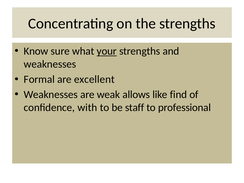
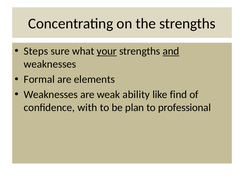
Know: Know -> Steps
and underline: none -> present
excellent: excellent -> elements
allows: allows -> ability
staff: staff -> plan
